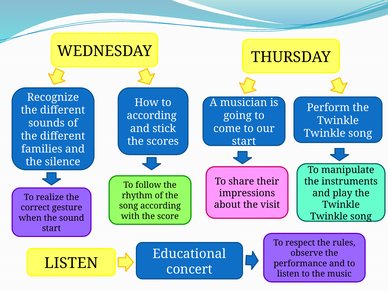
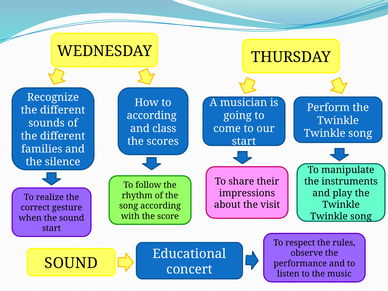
stick: stick -> class
LISTEN at (71, 263): LISTEN -> SOUND
